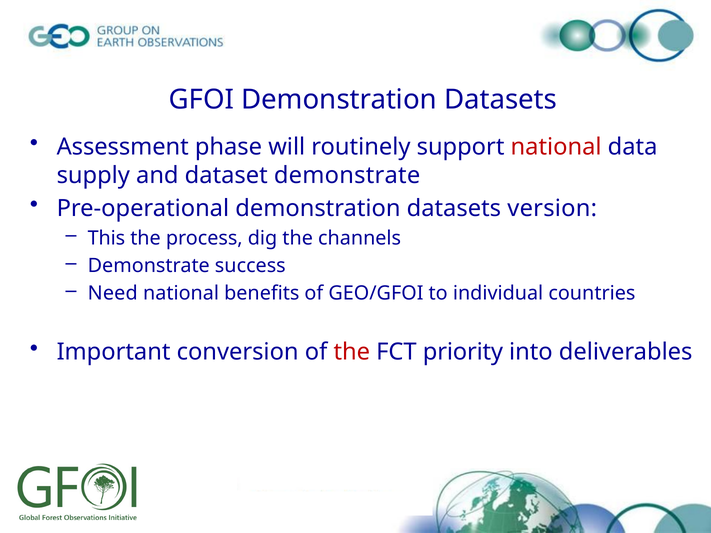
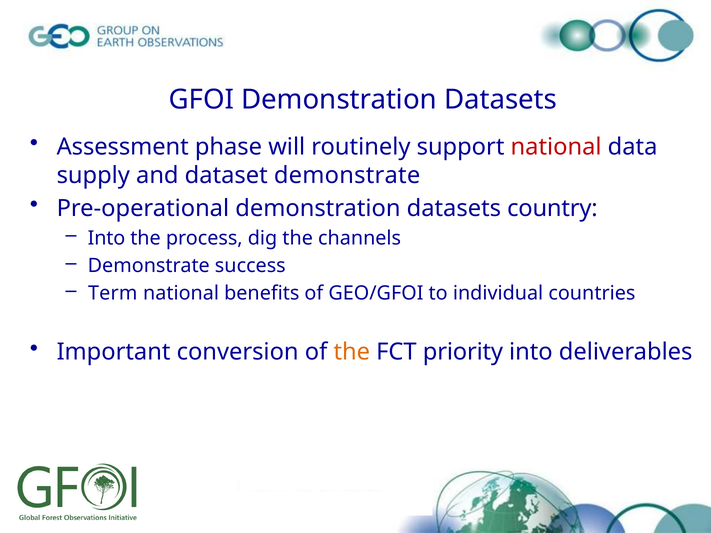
version: version -> country
This at (106, 238): This -> Into
Need: Need -> Term
the at (352, 352) colour: red -> orange
